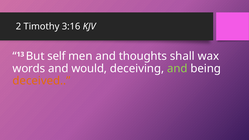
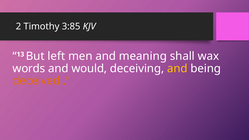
3:16: 3:16 -> 3:85
self: self -> left
thoughts: thoughts -> meaning
and at (177, 69) colour: light green -> yellow
